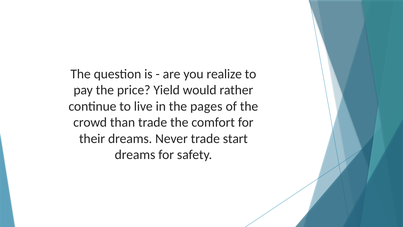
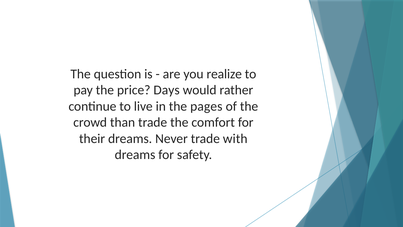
Yield: Yield -> Days
start: start -> with
